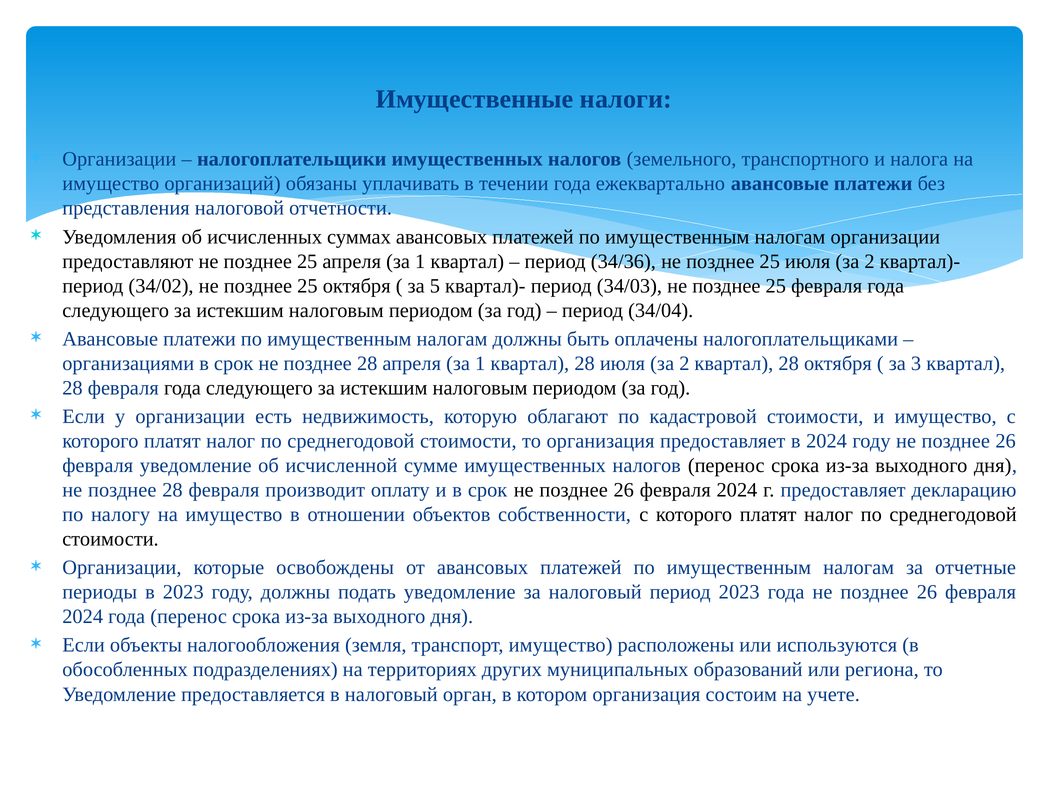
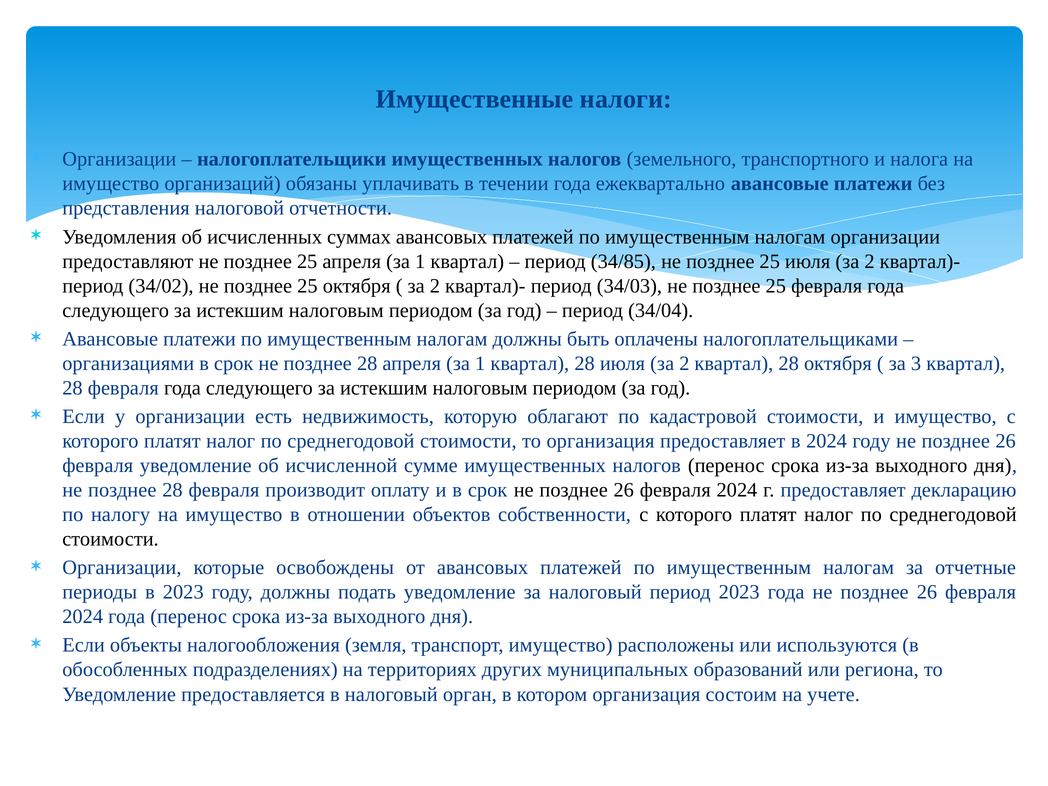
34/36: 34/36 -> 34/85
5 at (435, 286): 5 -> 2
